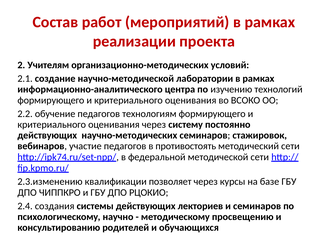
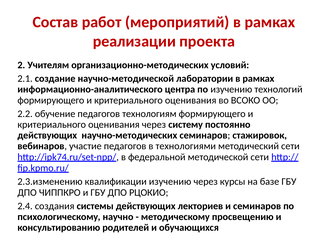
противостоять: противостоять -> технологиями
квалификации позволяет: позволяет -> изучению
